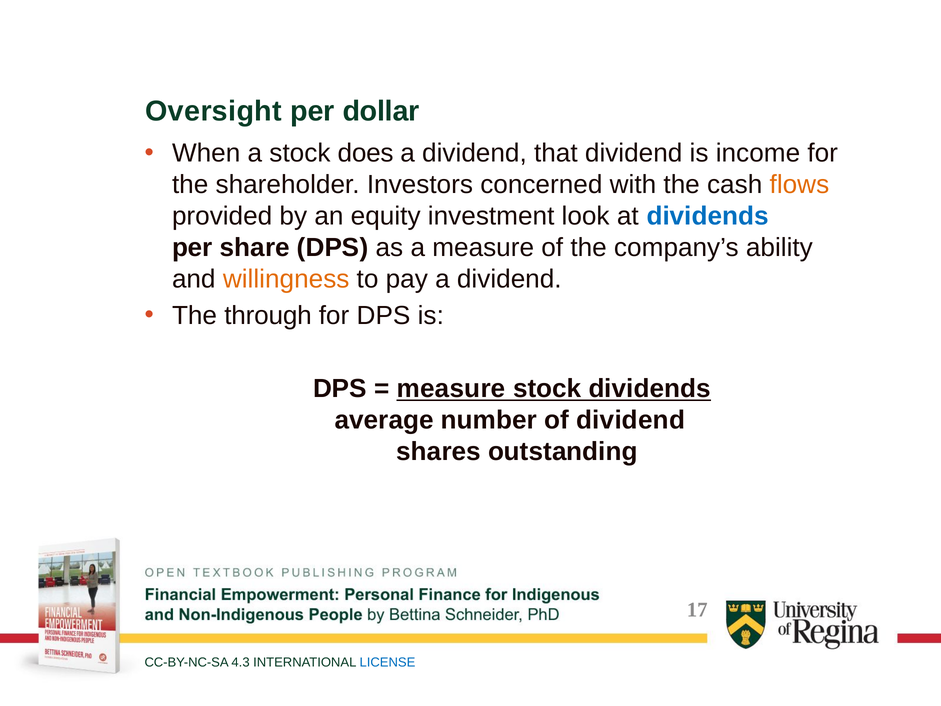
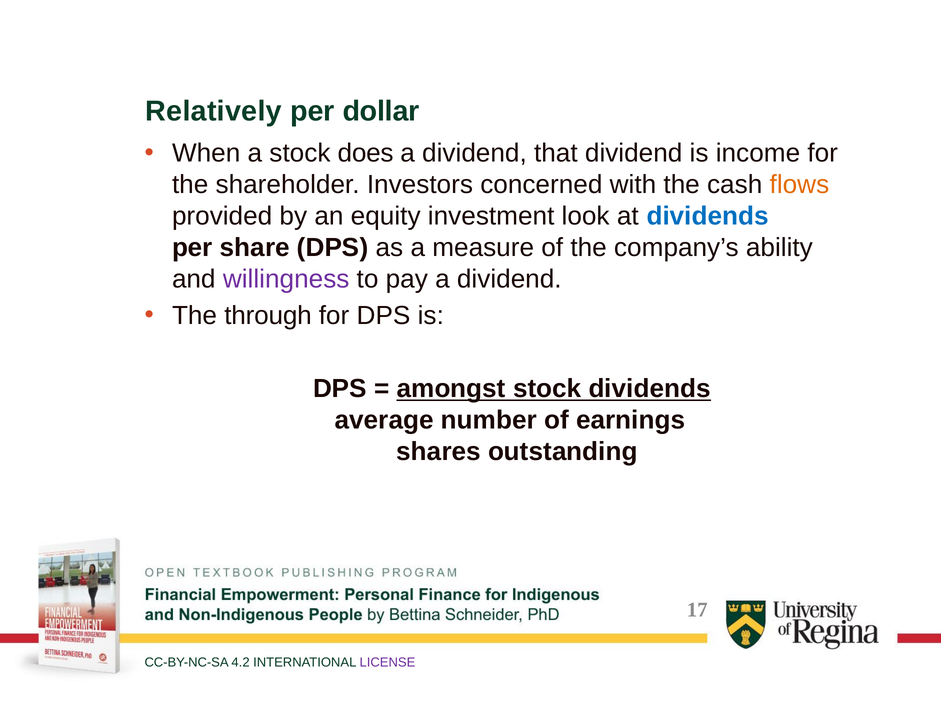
Oversight: Oversight -> Relatively
willingness colour: orange -> purple
measure at (451, 389): measure -> amongst
of dividend: dividend -> earnings
4.3: 4.3 -> 4.2
LICENSE colour: blue -> purple
